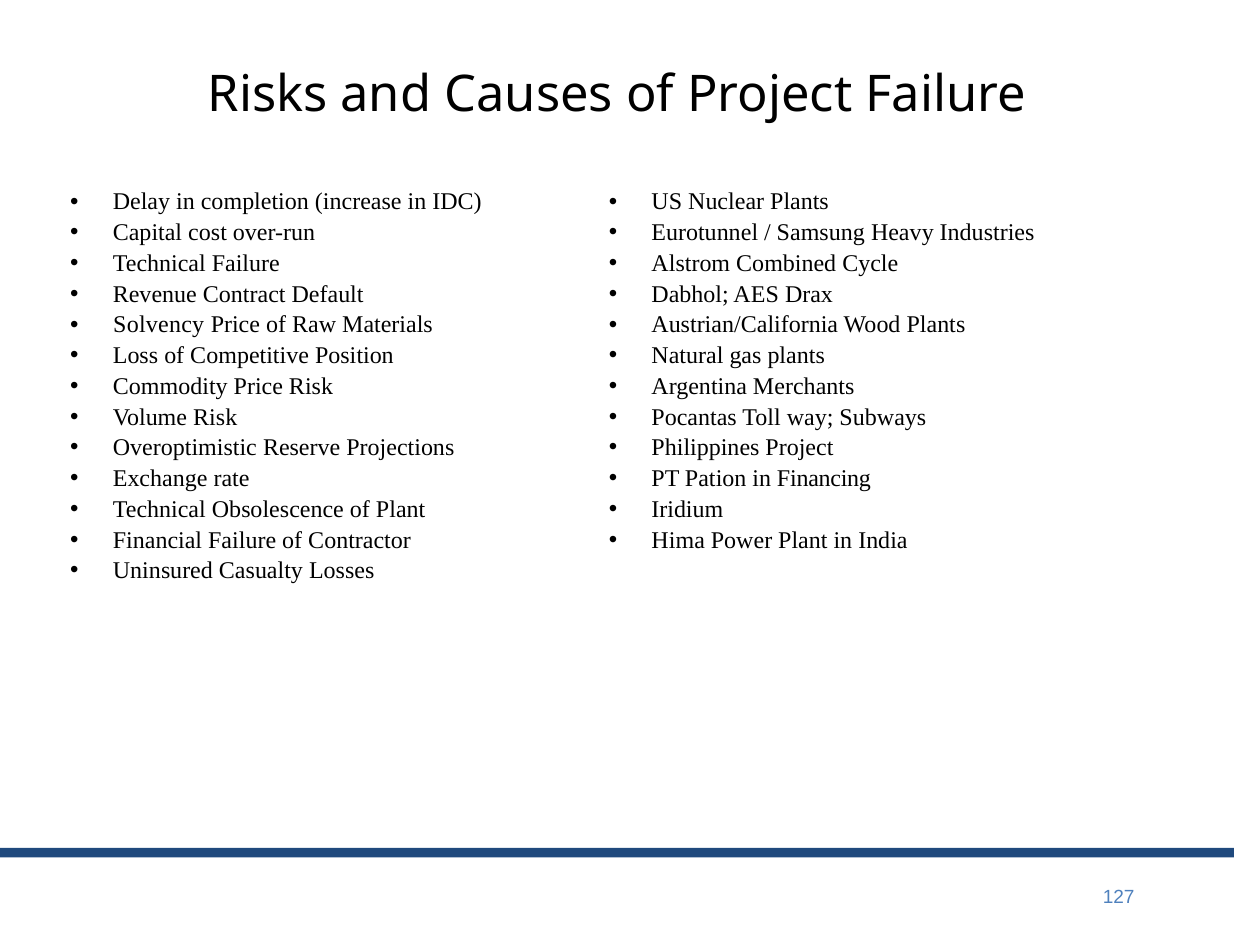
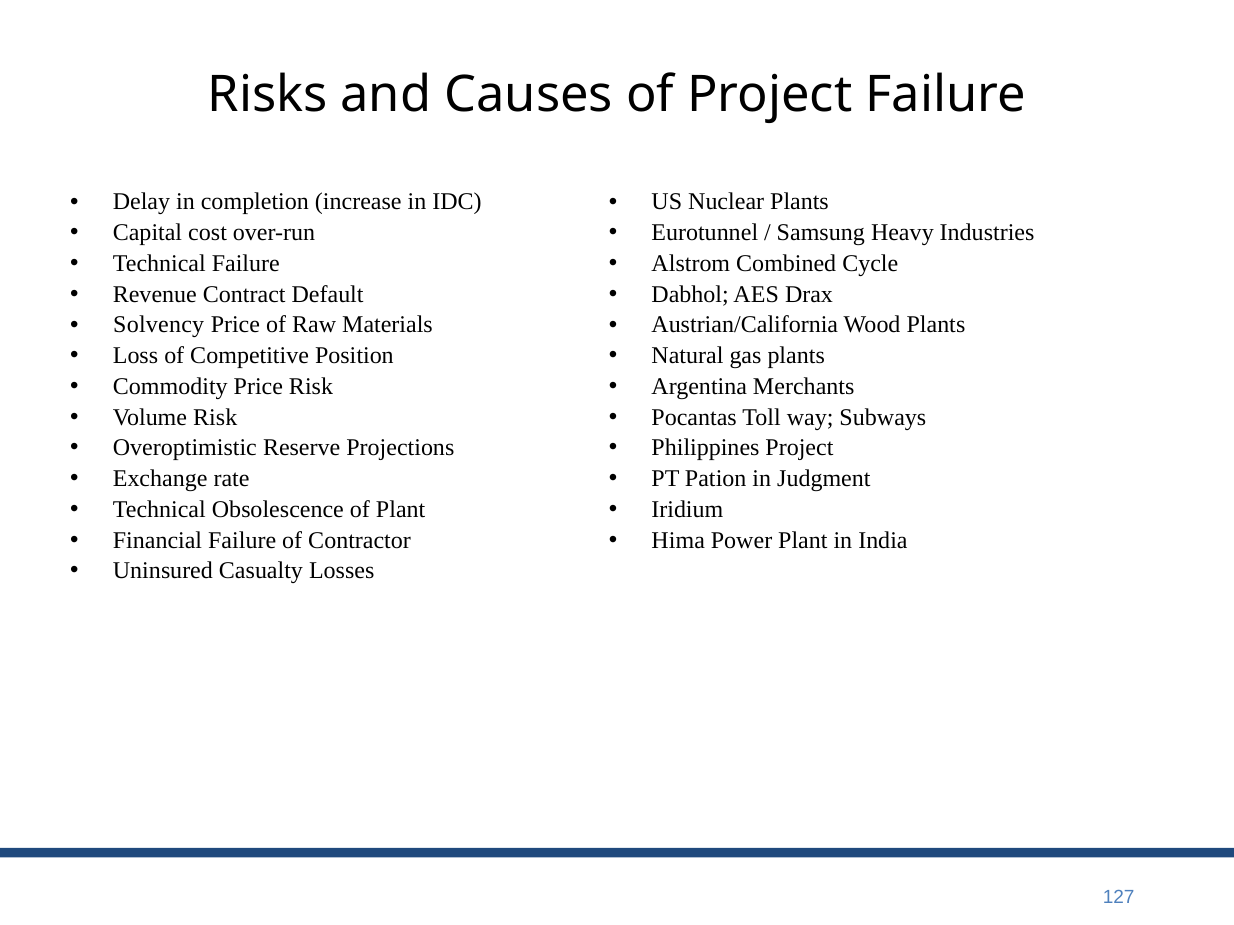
Financing: Financing -> Judgment
